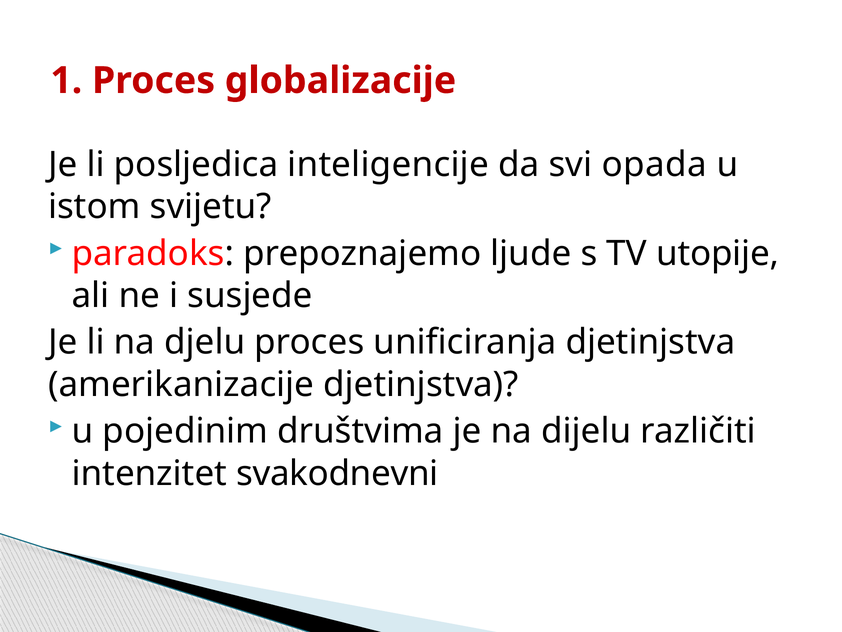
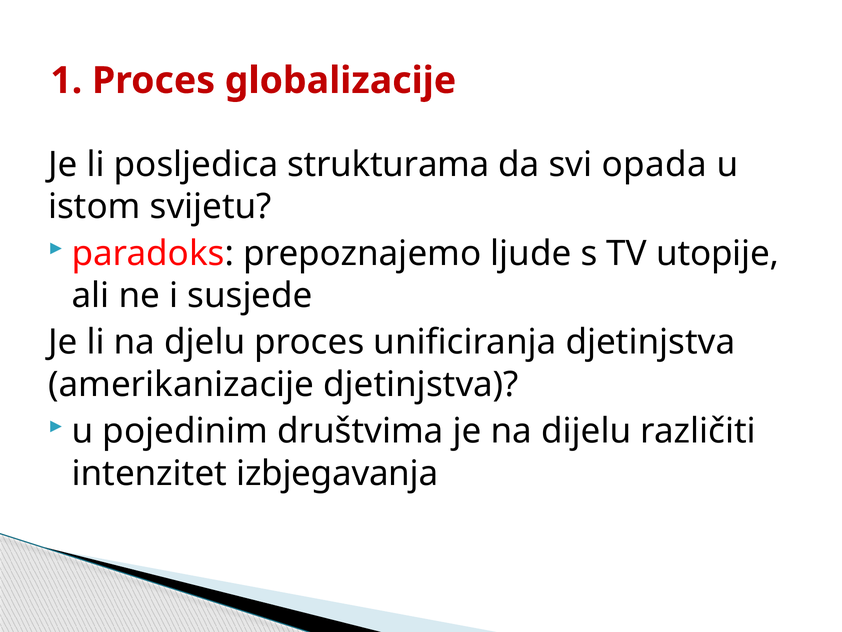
inteligencije: inteligencije -> strukturama
svakodnevni: svakodnevni -> izbjegavanja
